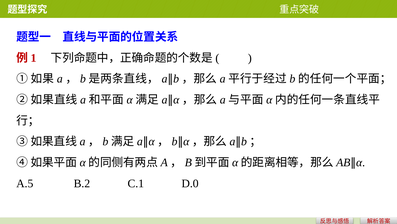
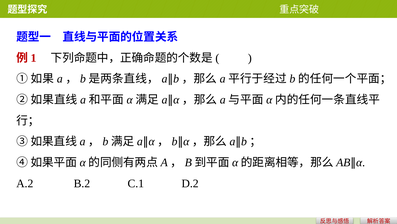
A.5: A.5 -> A.2
D.0: D.0 -> D.2
